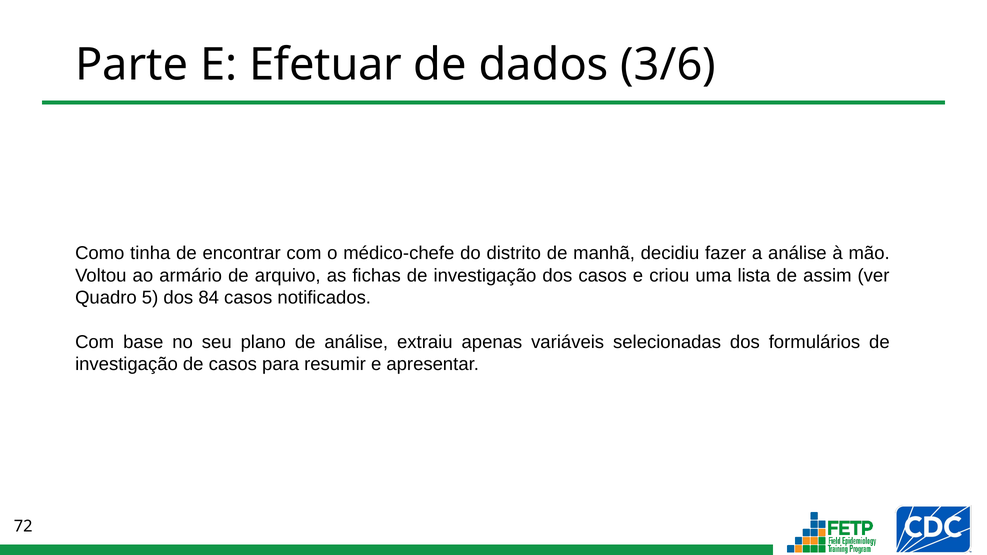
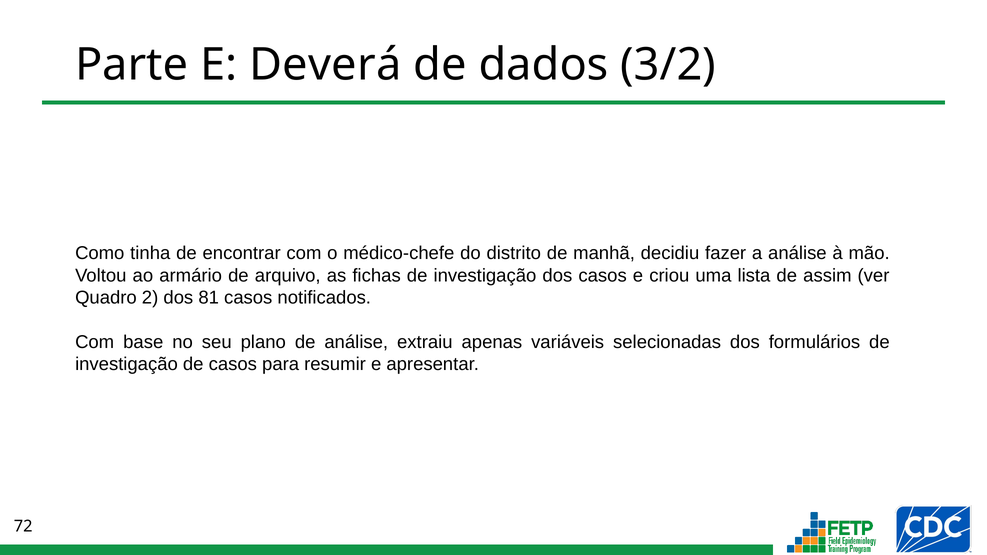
Efetuar: Efetuar -> Deverá
3/6: 3/6 -> 3/2
5: 5 -> 2
84: 84 -> 81
